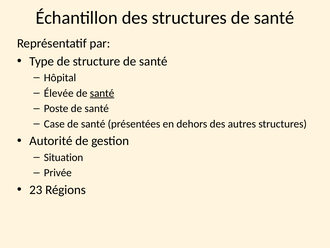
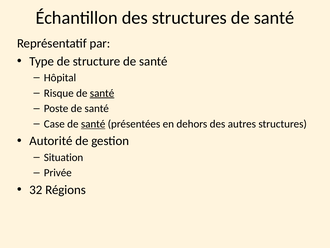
Élevée: Élevée -> Risque
santé at (93, 124) underline: none -> present
23: 23 -> 32
